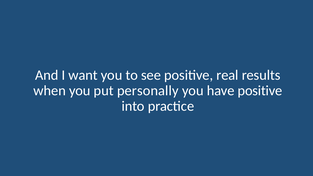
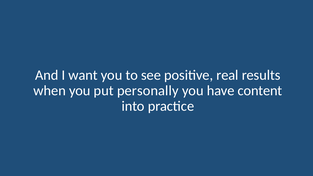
have positive: positive -> content
